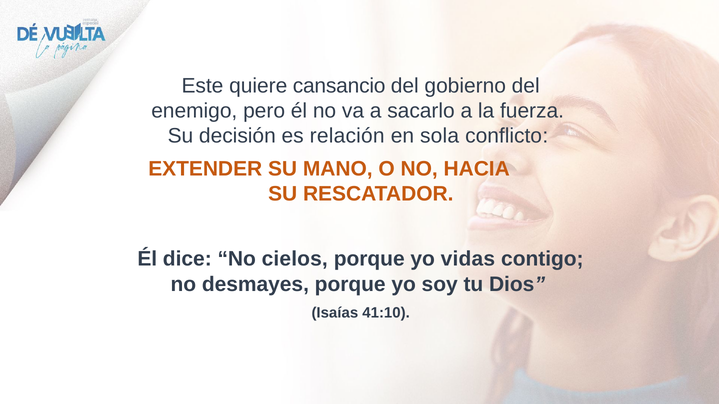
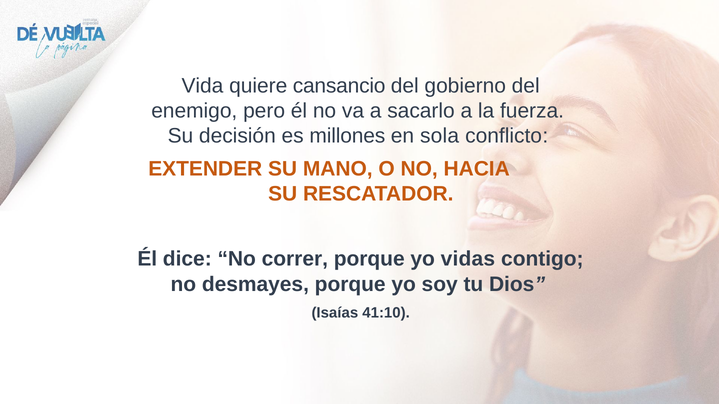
Este: Este -> Vida
relación: relación -> millones
cielos: cielos -> correr
